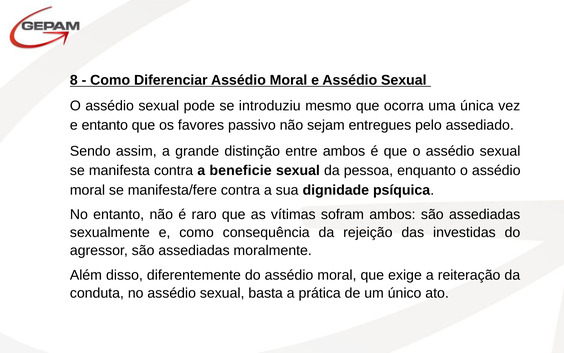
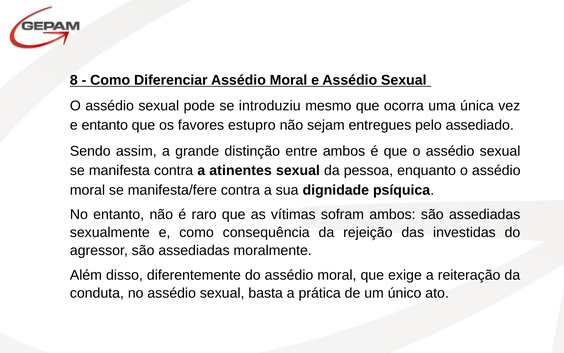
passivo: passivo -> estupro
beneficie: beneficie -> atinentes
